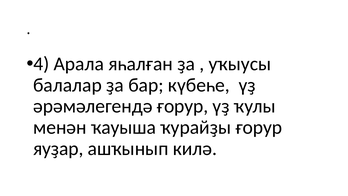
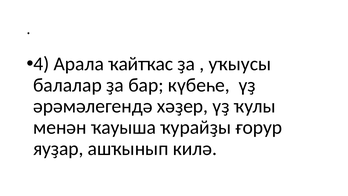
яһалған: яһалған -> ҡайтҡас
әрәмәлегендә ғорур: ғорур -> хәҙер
